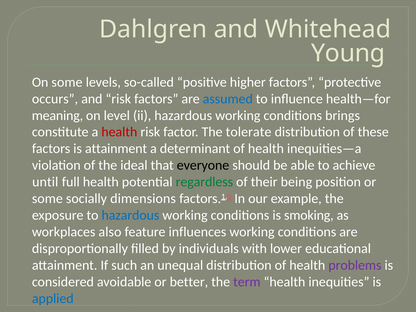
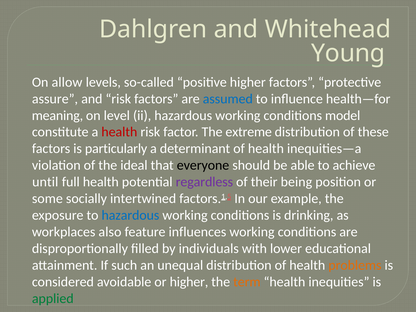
On some: some -> allow
occurs: occurs -> assure
brings: brings -> model
tolerate: tolerate -> extreme
is attainment: attainment -> particularly
regardless colour: green -> purple
dimensions: dimensions -> intertwined
smoking: smoking -> drinking
problems colour: purple -> orange
or better: better -> higher
term colour: purple -> orange
applied colour: blue -> green
